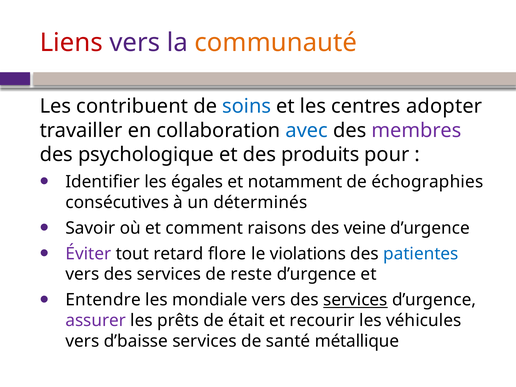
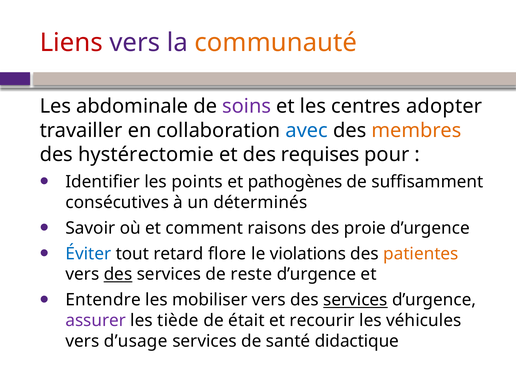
contribuent: contribuent -> abdominale
soins colour: blue -> purple
membres colour: purple -> orange
psychologique: psychologique -> hystérectomie
produits: produits -> requises
égales: égales -> points
notamment: notamment -> pathogènes
échographies: échographies -> suffisamment
veine: veine -> proie
Éviter colour: purple -> blue
patientes colour: blue -> orange
des at (118, 274) underline: none -> present
mondiale: mondiale -> mobiliser
prêts: prêts -> tiède
d’baisse: d’baisse -> d’usage
métallique: métallique -> didactique
